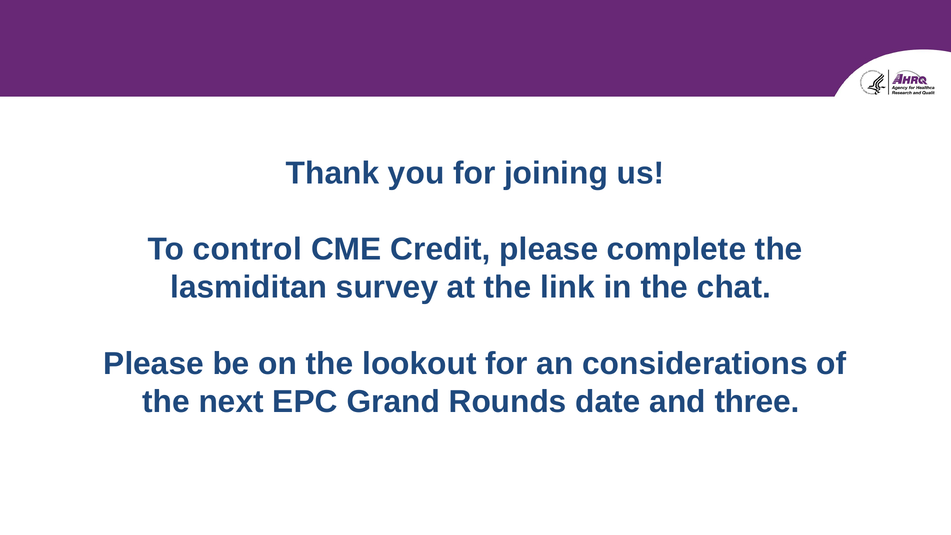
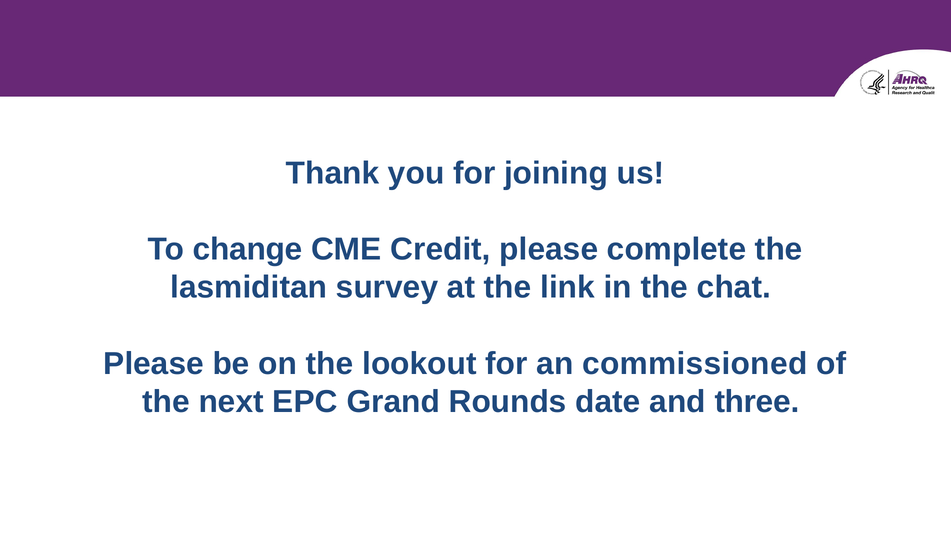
control: control -> change
considerations: considerations -> commissioned
